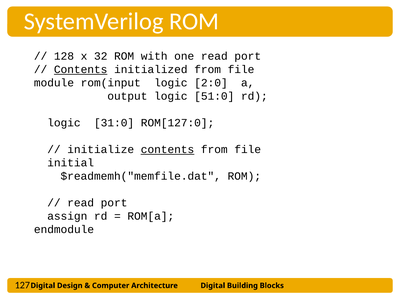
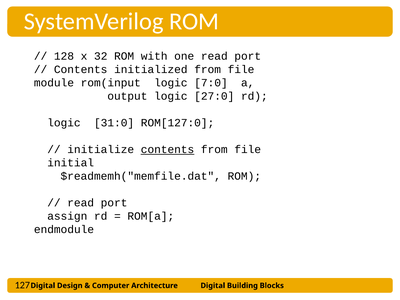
Contents at (81, 69) underline: present -> none
2:0: 2:0 -> 7:0
51:0: 51:0 -> 27:0
